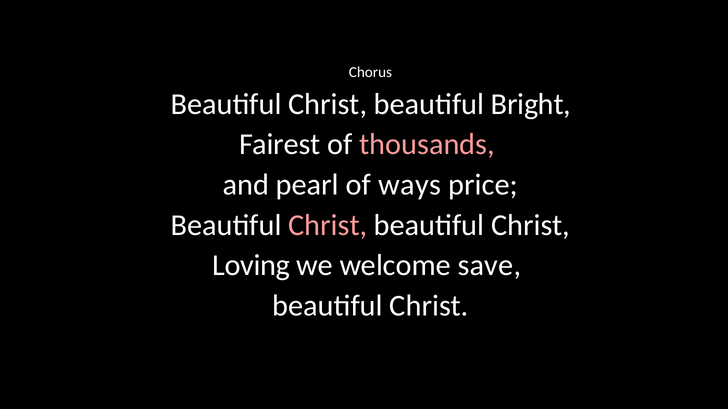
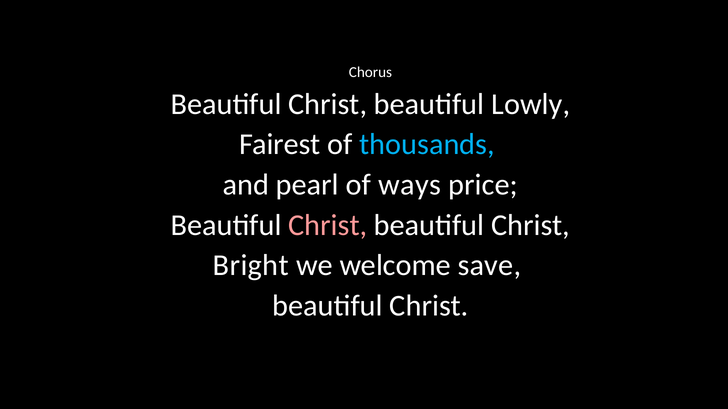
Bright: Bright -> Lowly
thousands colour: pink -> light blue
Loving: Loving -> Bright
